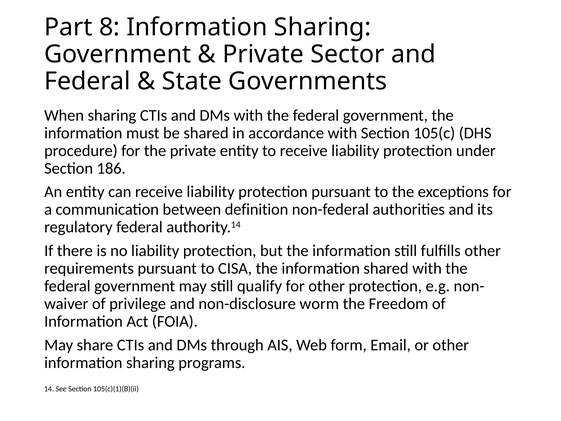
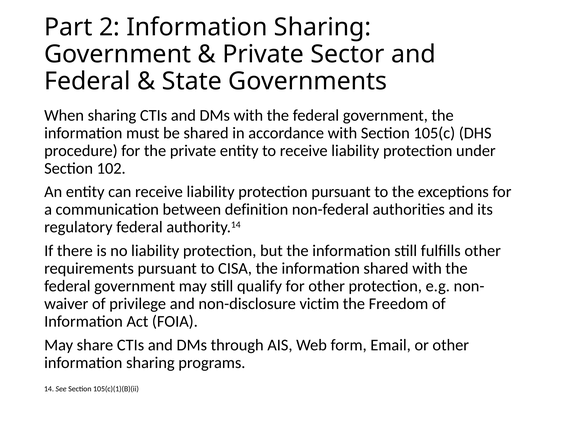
8: 8 -> 2
186: 186 -> 102
worm: worm -> victim
